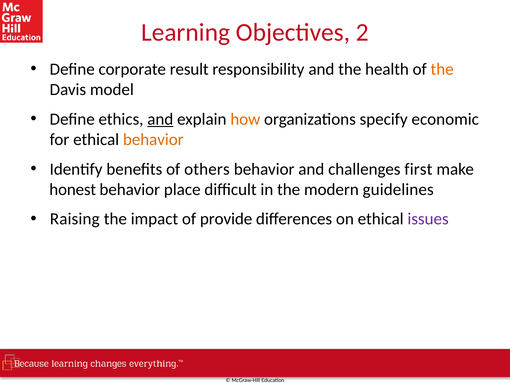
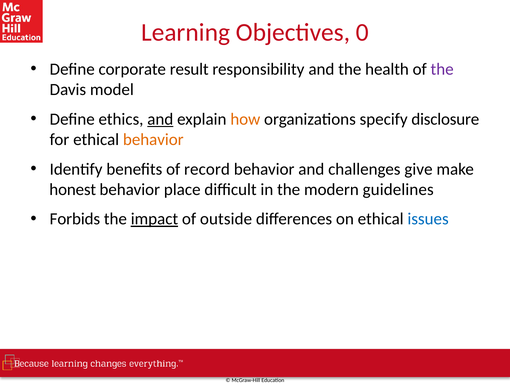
2: 2 -> 0
the at (442, 69) colour: orange -> purple
economic: economic -> disclosure
others: others -> record
first: first -> give
Raising: Raising -> Forbids
impact underline: none -> present
provide: provide -> outside
issues colour: purple -> blue
